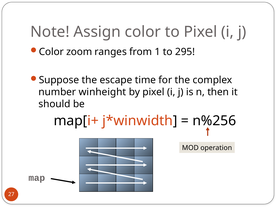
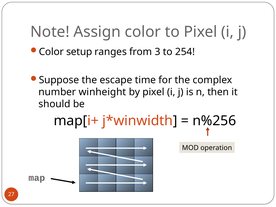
zoom: zoom -> setup
1: 1 -> 3
295: 295 -> 254
